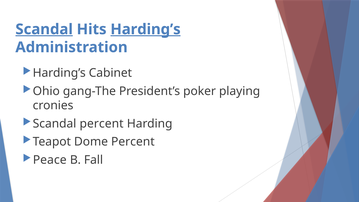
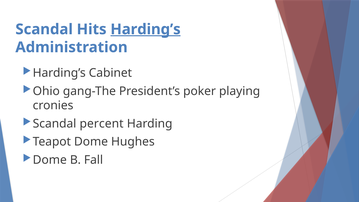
Scandal at (44, 29) underline: present -> none
Dome Percent: Percent -> Hughes
Peace at (50, 160): Peace -> Dome
